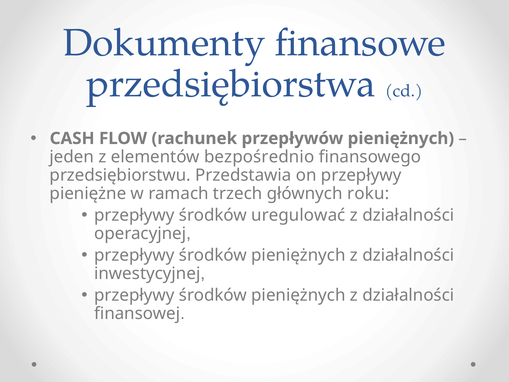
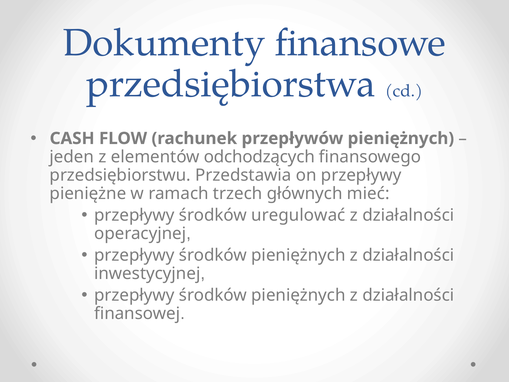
bezpośrednio: bezpośrednio -> odchodzących
roku: roku -> mieć
